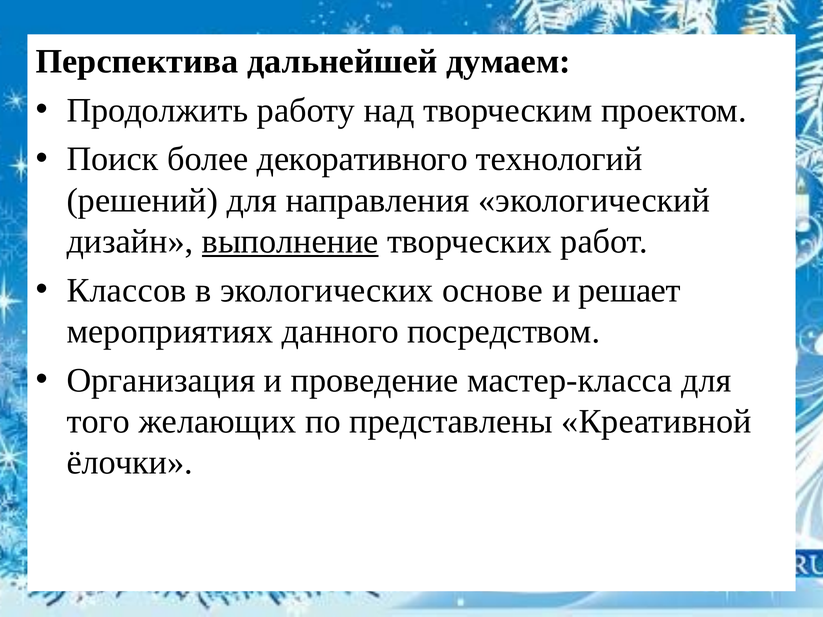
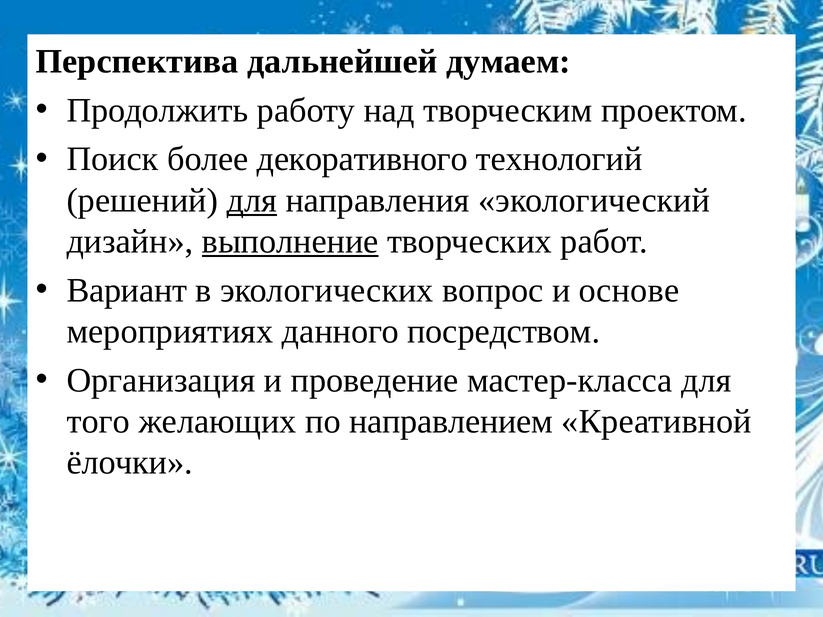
для at (252, 200) underline: none -> present
Классов: Классов -> Вариант
основе: основе -> вопрос
решает: решает -> основе
представлены: представлены -> направлением
